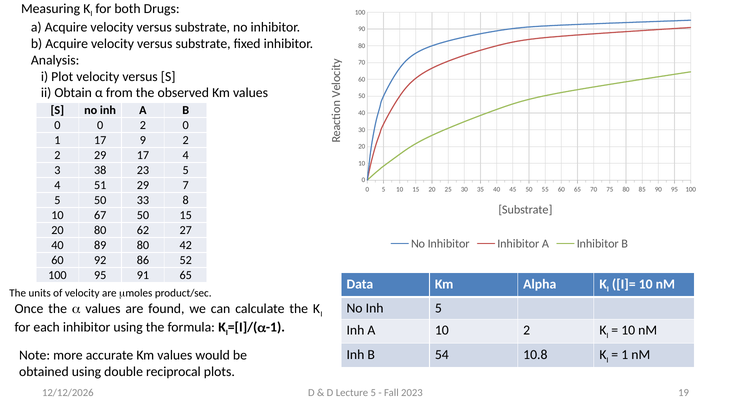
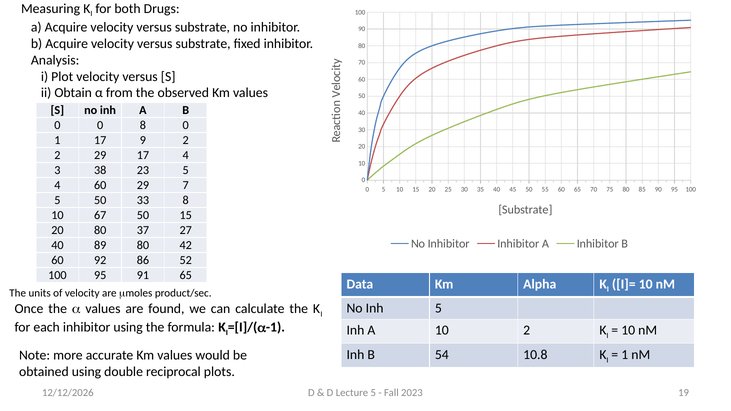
0 2: 2 -> 8
4 51: 51 -> 60
62: 62 -> 37
